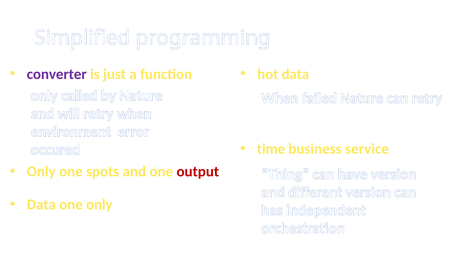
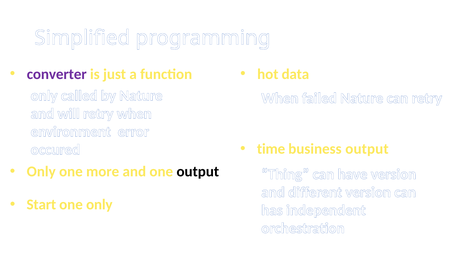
business service: service -> output
spots: spots -> more
output at (198, 172) colour: red -> black
Data at (41, 205): Data -> Start
